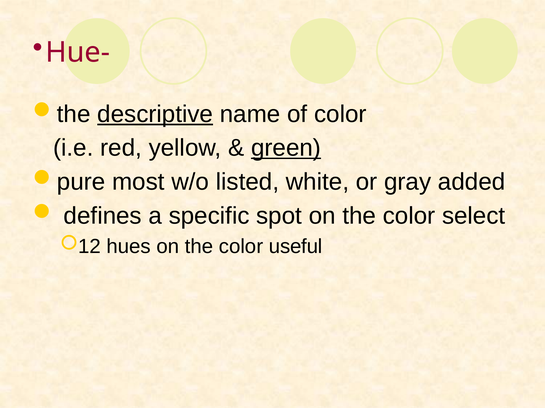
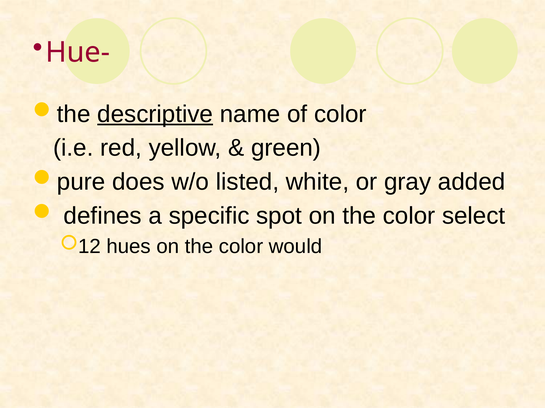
green underline: present -> none
most: most -> does
useful: useful -> would
